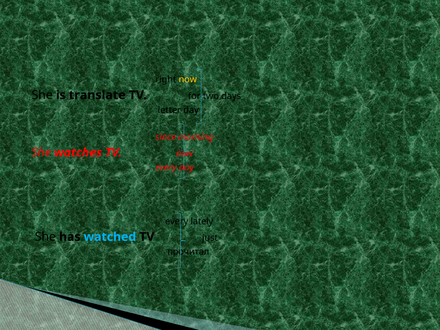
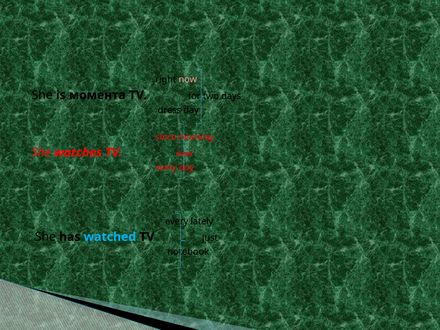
now at (188, 80) colour: yellow -> pink
translate: translate -> момента
letter: letter -> dress
прочитал: прочитал -> notebook
